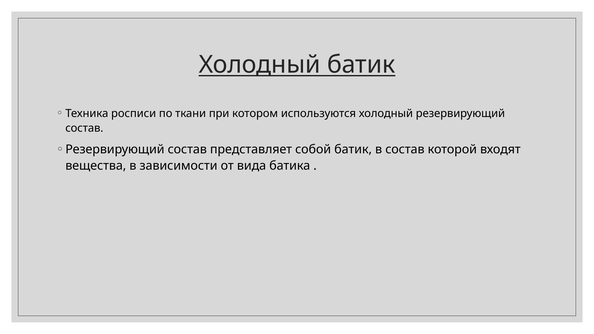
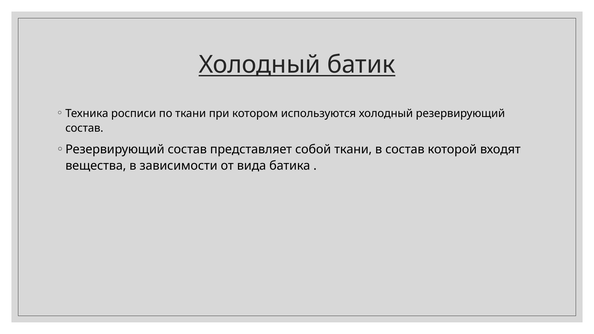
собой батик: батик -> ткани
